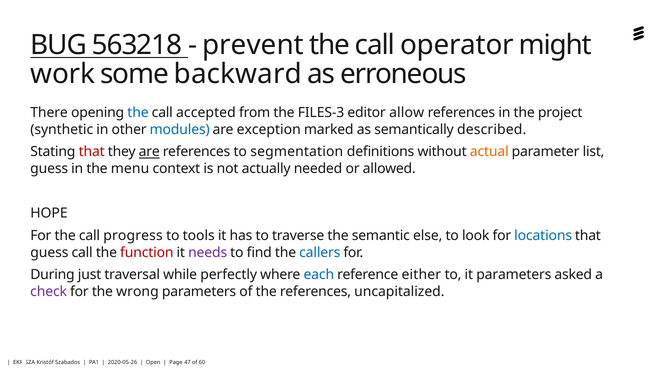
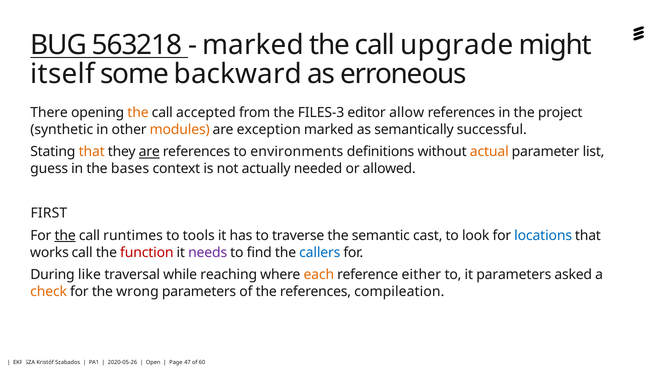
prevent at (253, 45): prevent -> marked
operator: operator -> upgrade
work: work -> itself
the at (138, 113) colour: blue -> orange
modules colour: blue -> orange
described: described -> successful
that at (92, 152) colour: red -> orange
segmentation: segmentation -> environments
menu: menu -> bases
HOPE: HOPE -> FIRST
the at (65, 236) underline: none -> present
progress: progress -> runtimes
else: else -> cast
guess at (49, 252): guess -> works
just: just -> like
perfectly: perfectly -> reaching
each colour: blue -> orange
check colour: purple -> orange
uncapitalized: uncapitalized -> compileation
